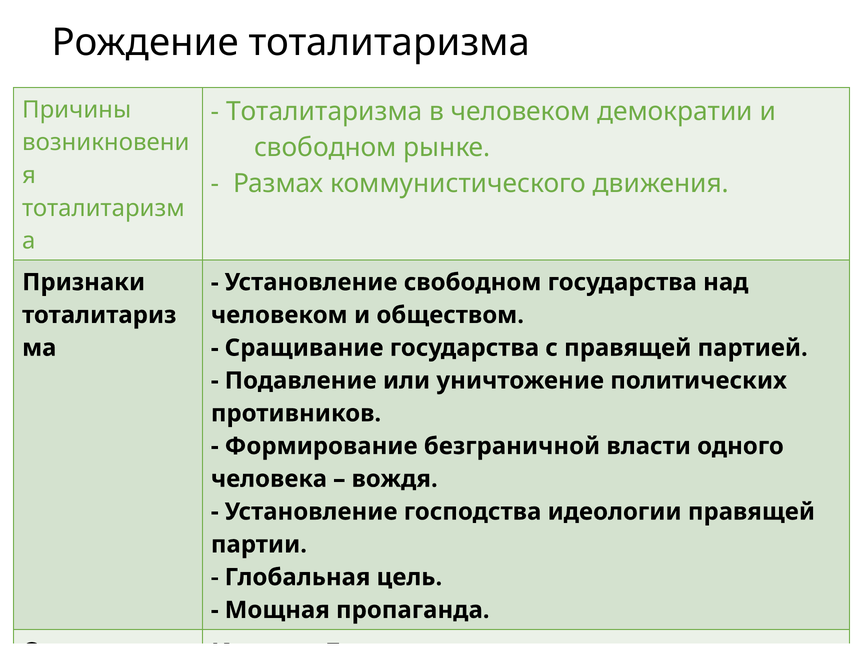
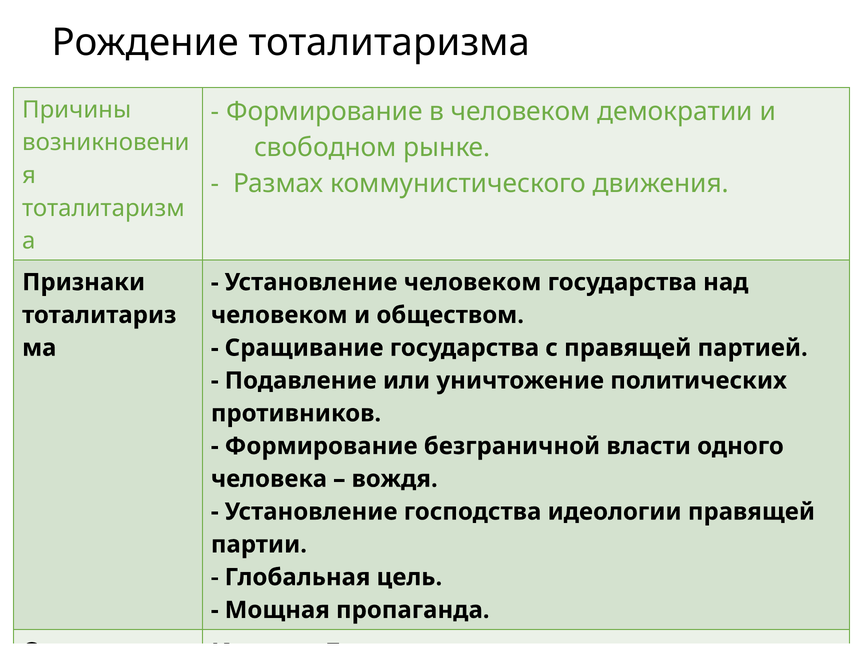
Тоталитаризма at (324, 111): Тоталитаризма -> Формирование
Установление свободном: свободном -> человеком
